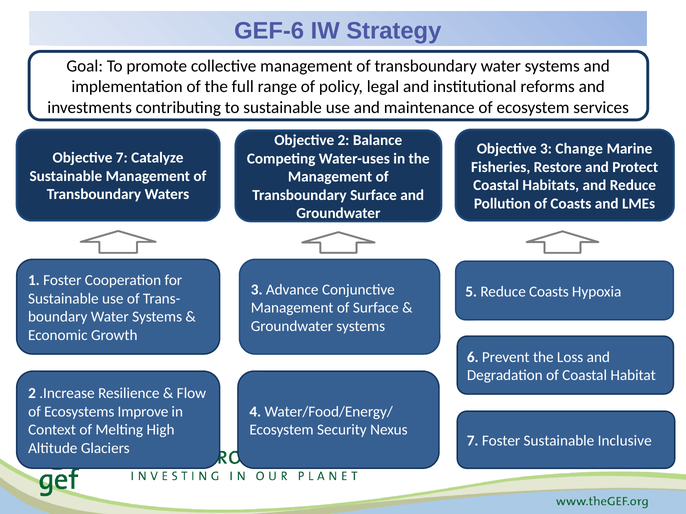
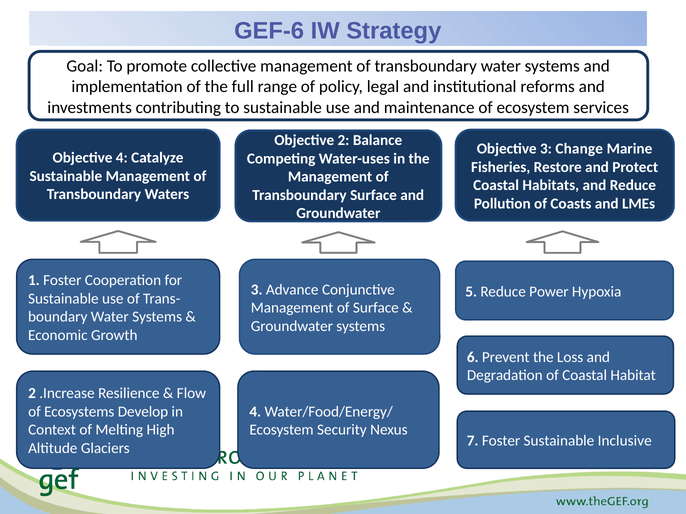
Objective 7: 7 -> 4
Reduce Coasts: Coasts -> Power
Improve: Improve -> Develop
